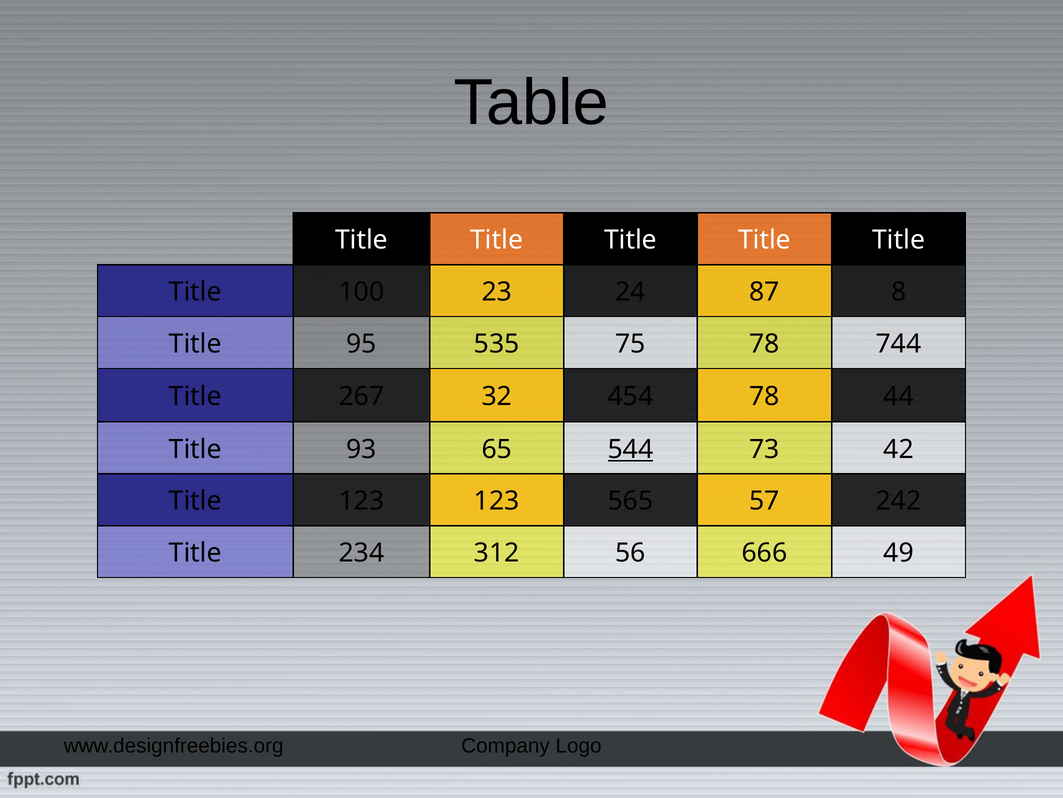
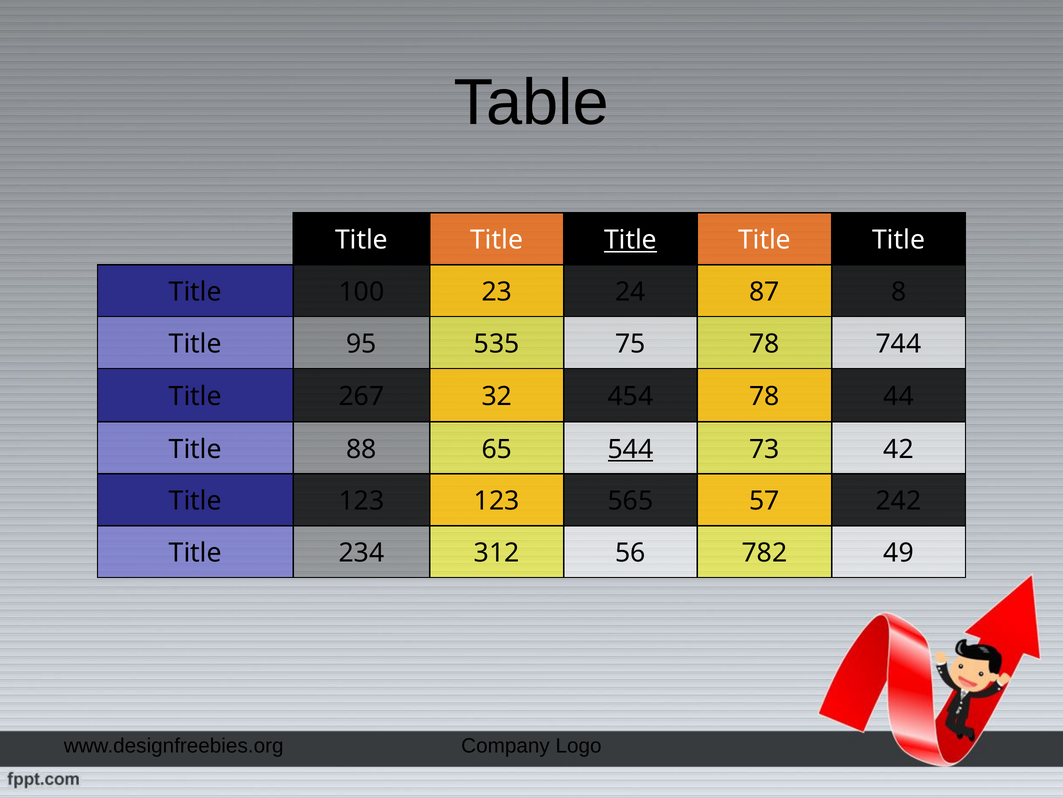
Title at (630, 240) underline: none -> present
93: 93 -> 88
666: 666 -> 782
